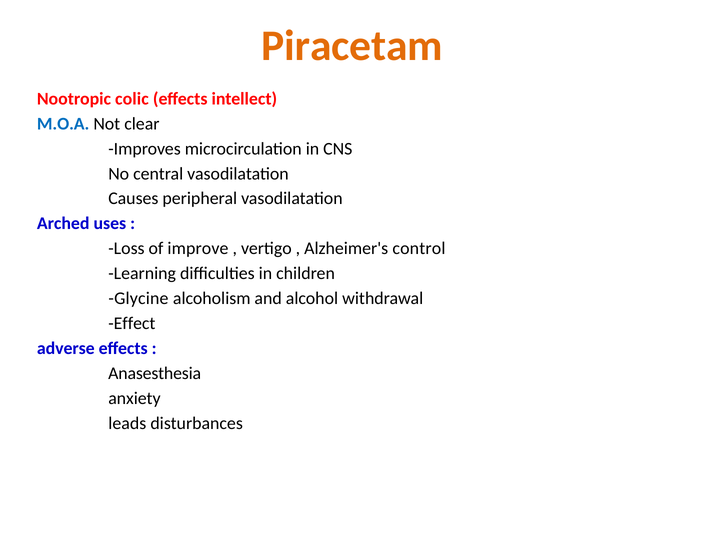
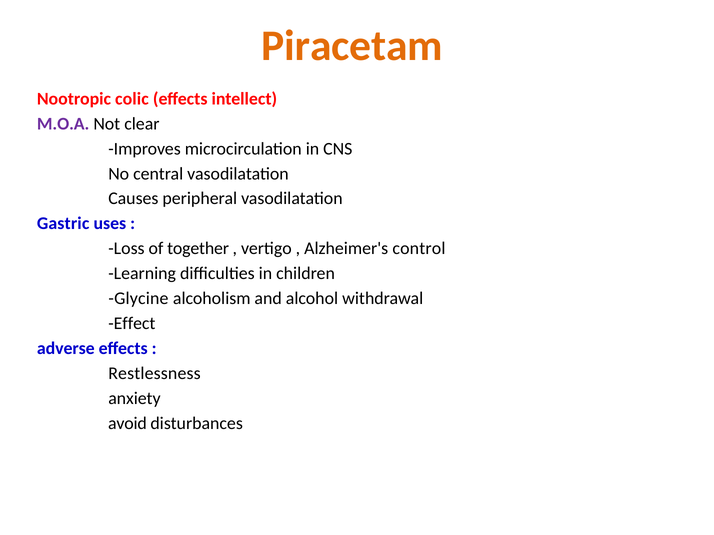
M.O.A colour: blue -> purple
Arched: Arched -> Gastric
improve: improve -> together
Anasesthesia: Anasesthesia -> Restlessness
leads: leads -> avoid
